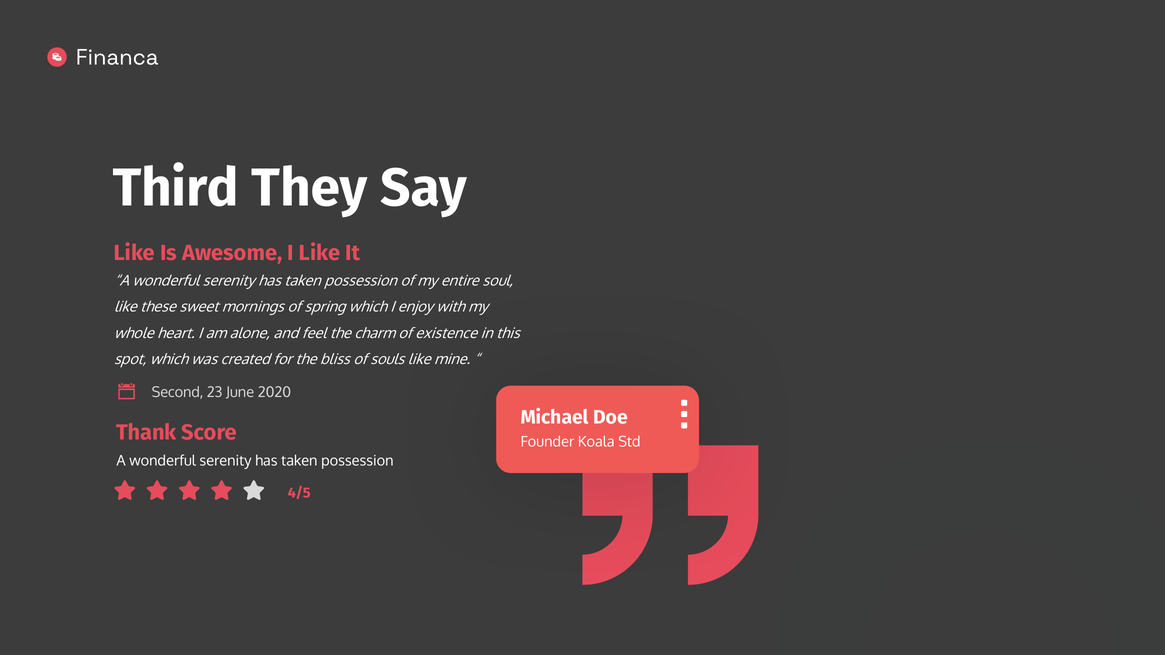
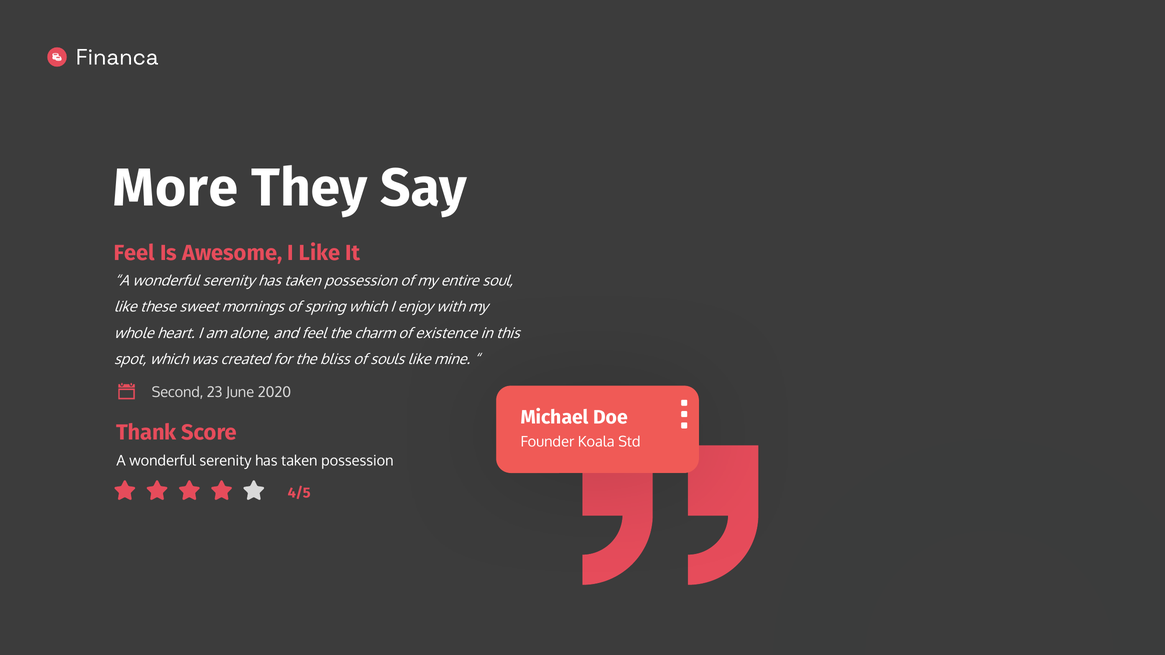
Third: Third -> More
Like at (134, 253): Like -> Feel
